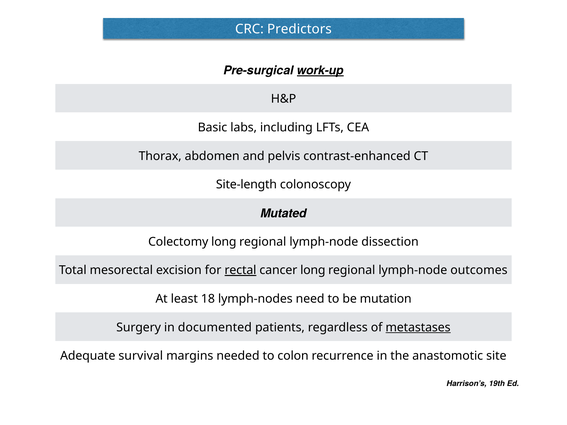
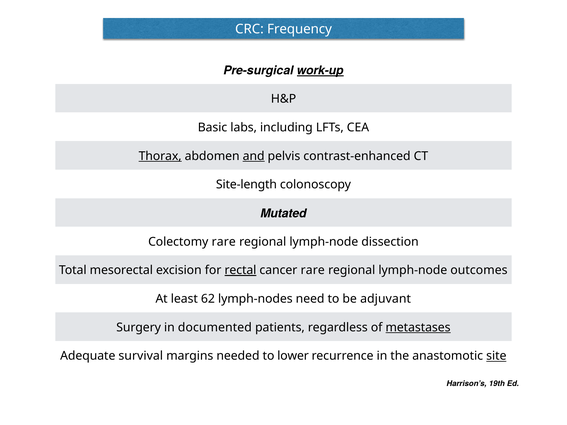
Predictors: Predictors -> Frequency
Thorax underline: none -> present
and underline: none -> present
Colectomy long: long -> rare
cancer long: long -> rare
18: 18 -> 62
mutation: mutation -> adjuvant
colon: colon -> lower
site underline: none -> present
